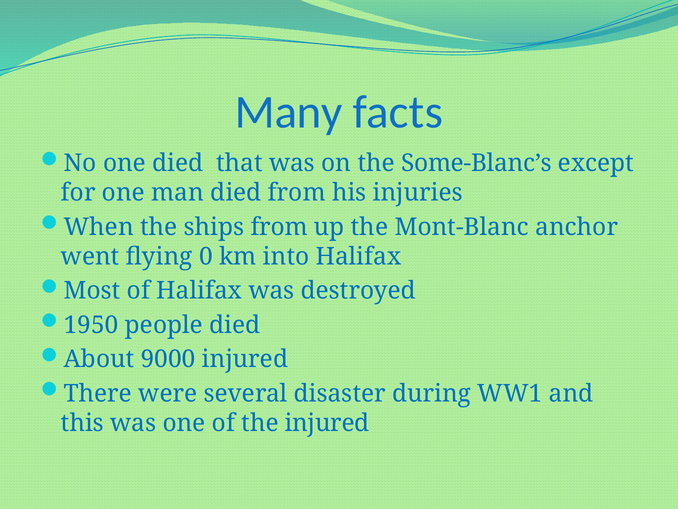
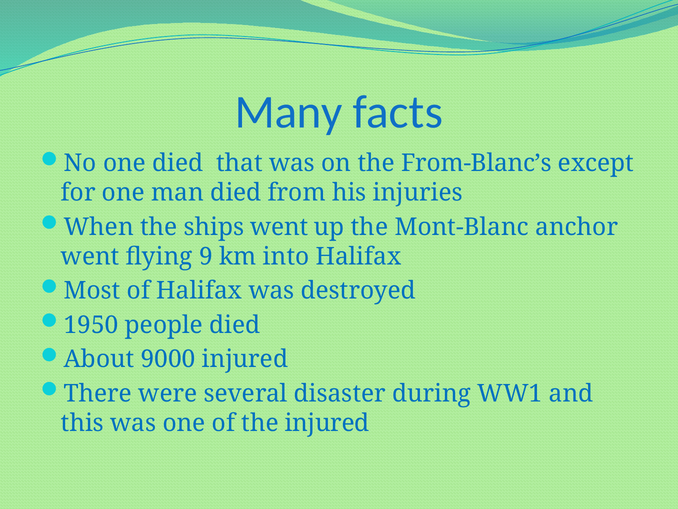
Some-Blanc’s: Some-Blanc’s -> From-Blanc’s
ships from: from -> went
0: 0 -> 9
